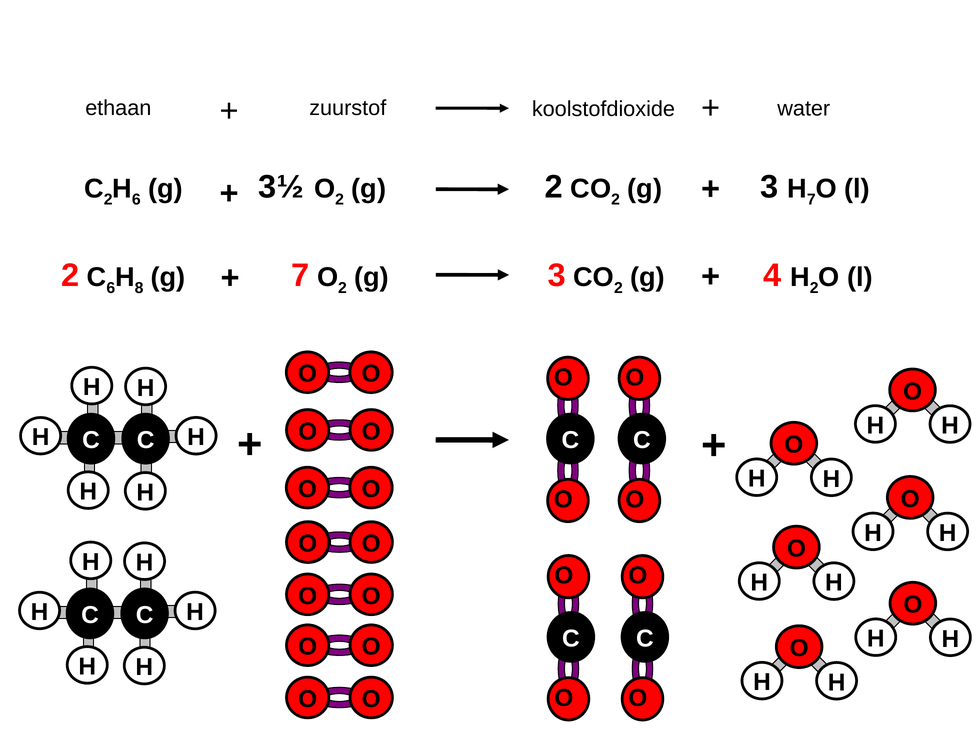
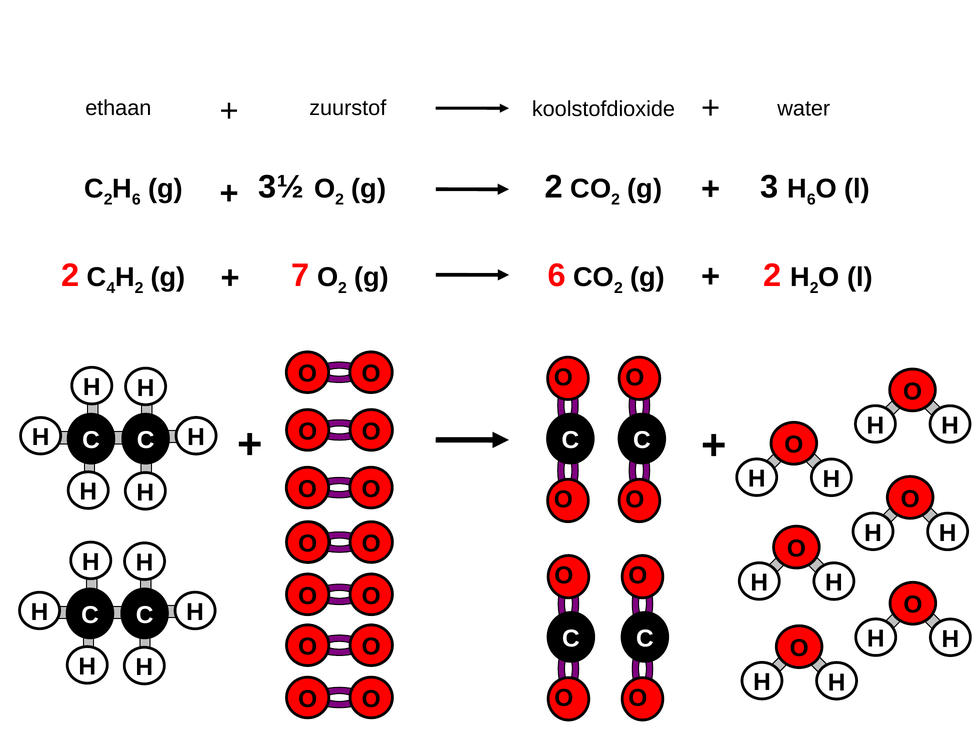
3 H 7: 7 -> 6
C 6: 6 -> 4
8 at (139, 288): 8 -> 2
O 2 g 3: 3 -> 6
4 at (772, 276): 4 -> 2
